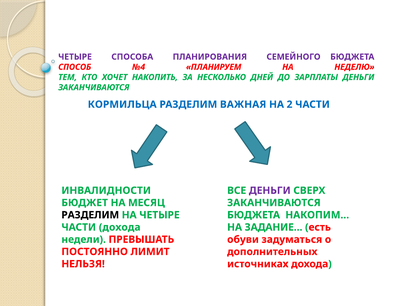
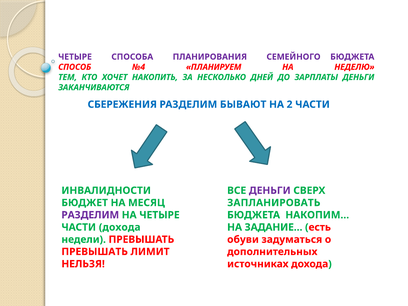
КОРМИЛЬЦА: КОРМИЛЬЦА -> СБЕРЕЖЕНИЯ
ВАЖНАЯ: ВАЖНАЯ -> БЫВАЮТ
ЗАКАНЧИВАЮТСЯ at (274, 203): ЗАКАНЧИВАЮТСЯ -> ЗАПЛАНИРОВАТЬ
РАЗДЕЛИМ at (90, 215) colour: black -> purple
ПОСТОЯННО at (95, 252): ПОСТОЯННО -> ПРЕВЫШАТЬ
